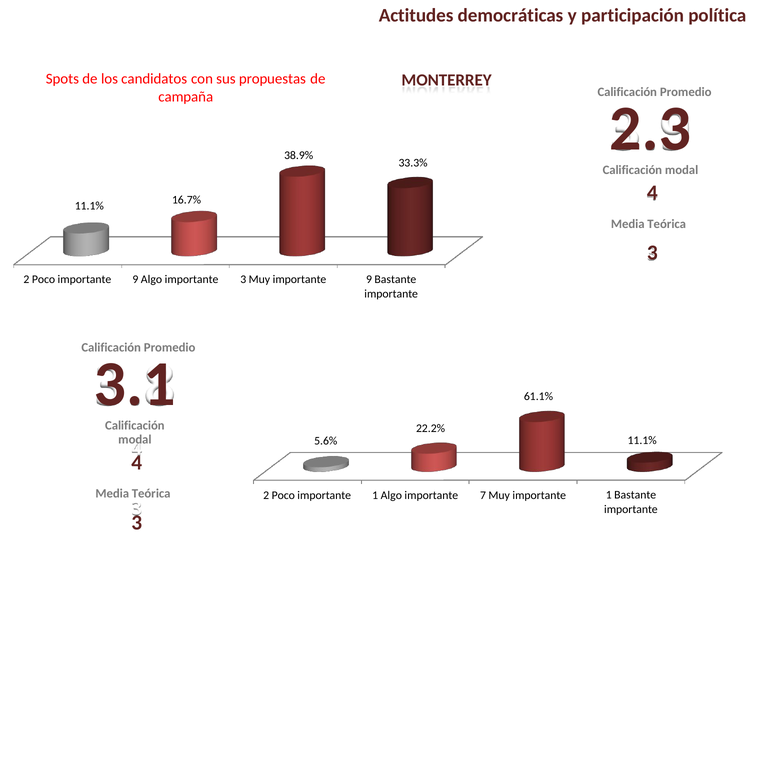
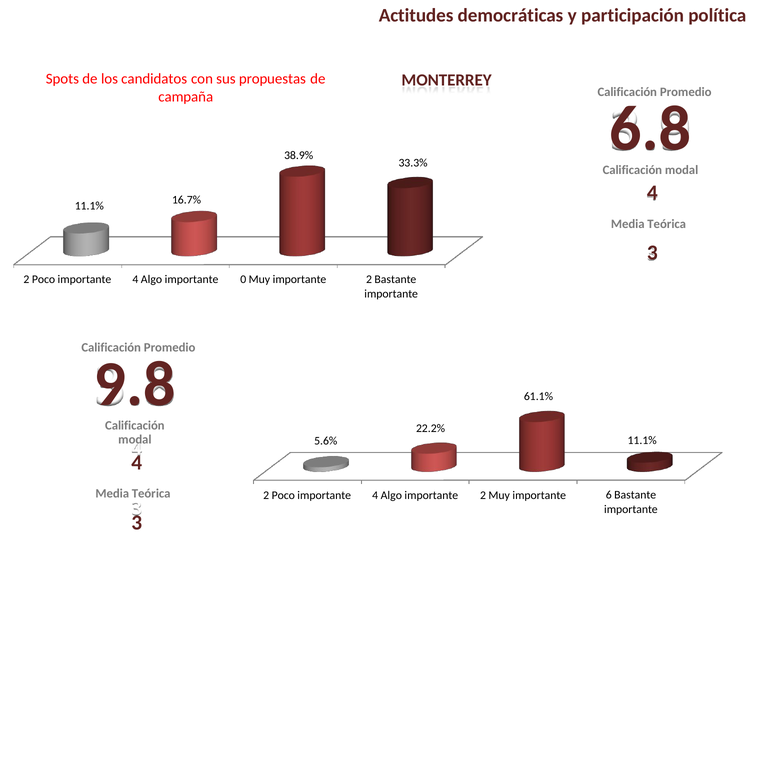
2.3: 2.3 -> 6.8
9 at (135, 279): 9 -> 4
importante 3: 3 -> 0
Muy importante 9: 9 -> 2
3.1: 3.1 -> 9.8
1 at (375, 495): 1 -> 4
Algo importante 7: 7 -> 2
Muy importante 1: 1 -> 6
